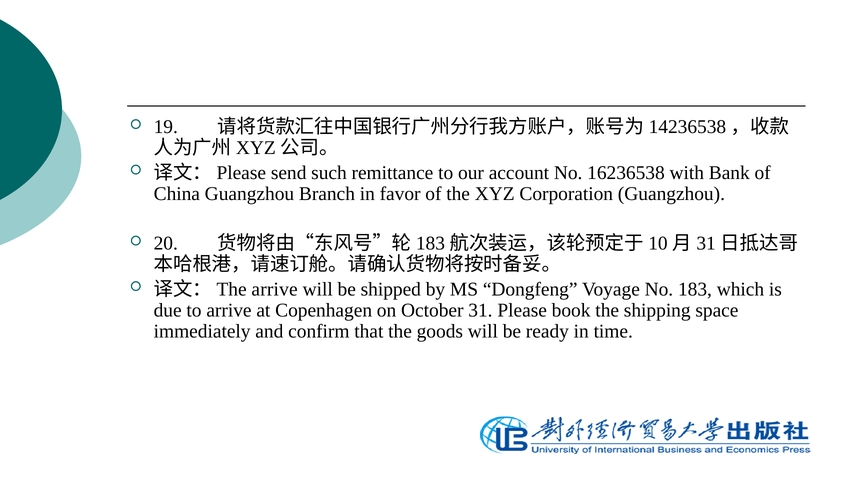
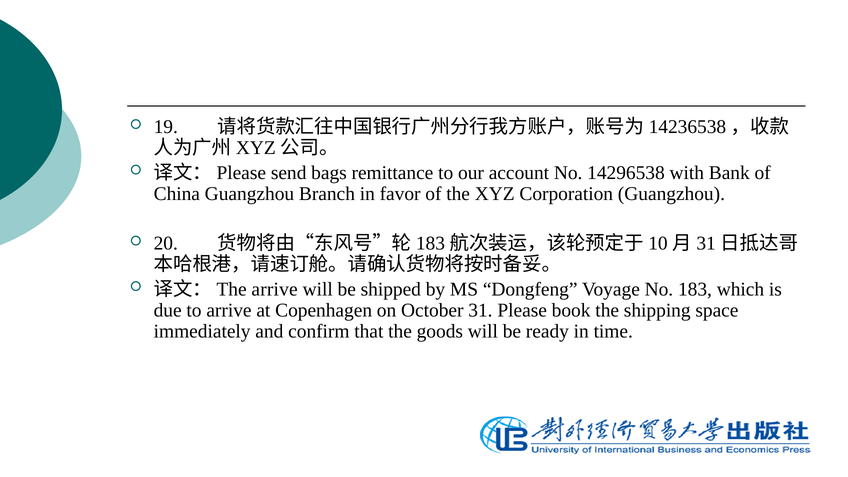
such: such -> bags
16236538: 16236538 -> 14296538
